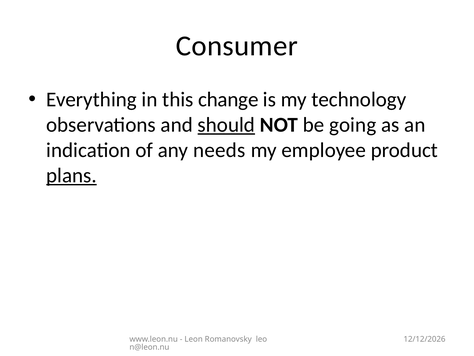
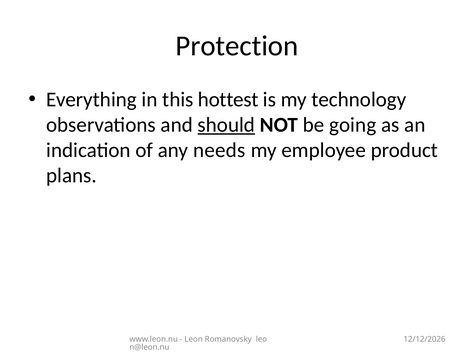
Consumer: Consumer -> Protection
change: change -> hottest
plans underline: present -> none
